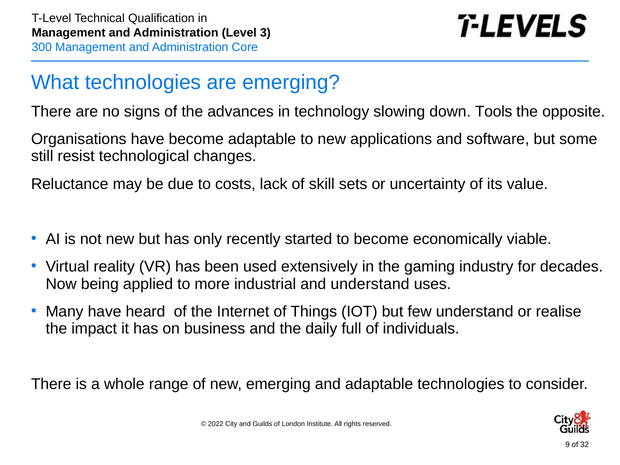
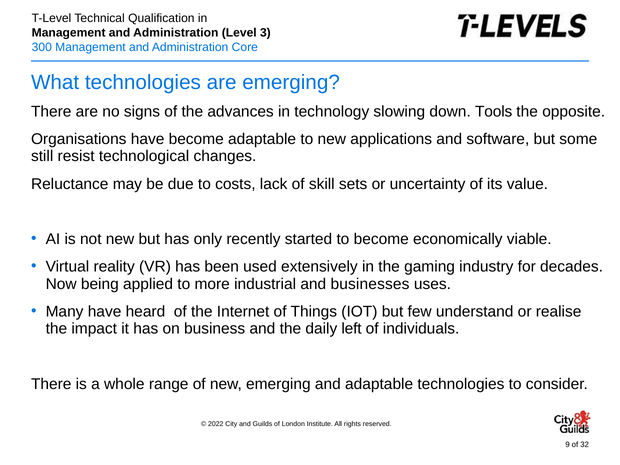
and understand: understand -> businesses
full: full -> left
